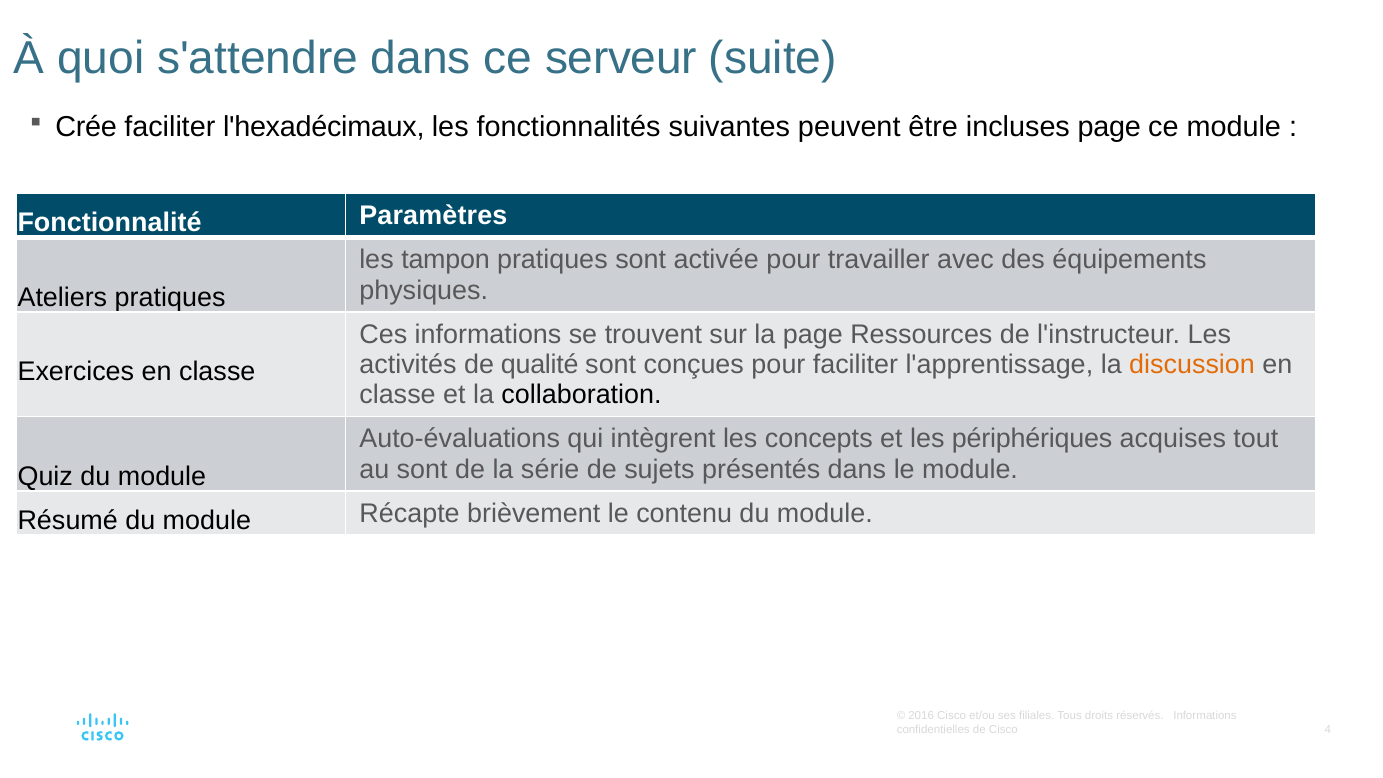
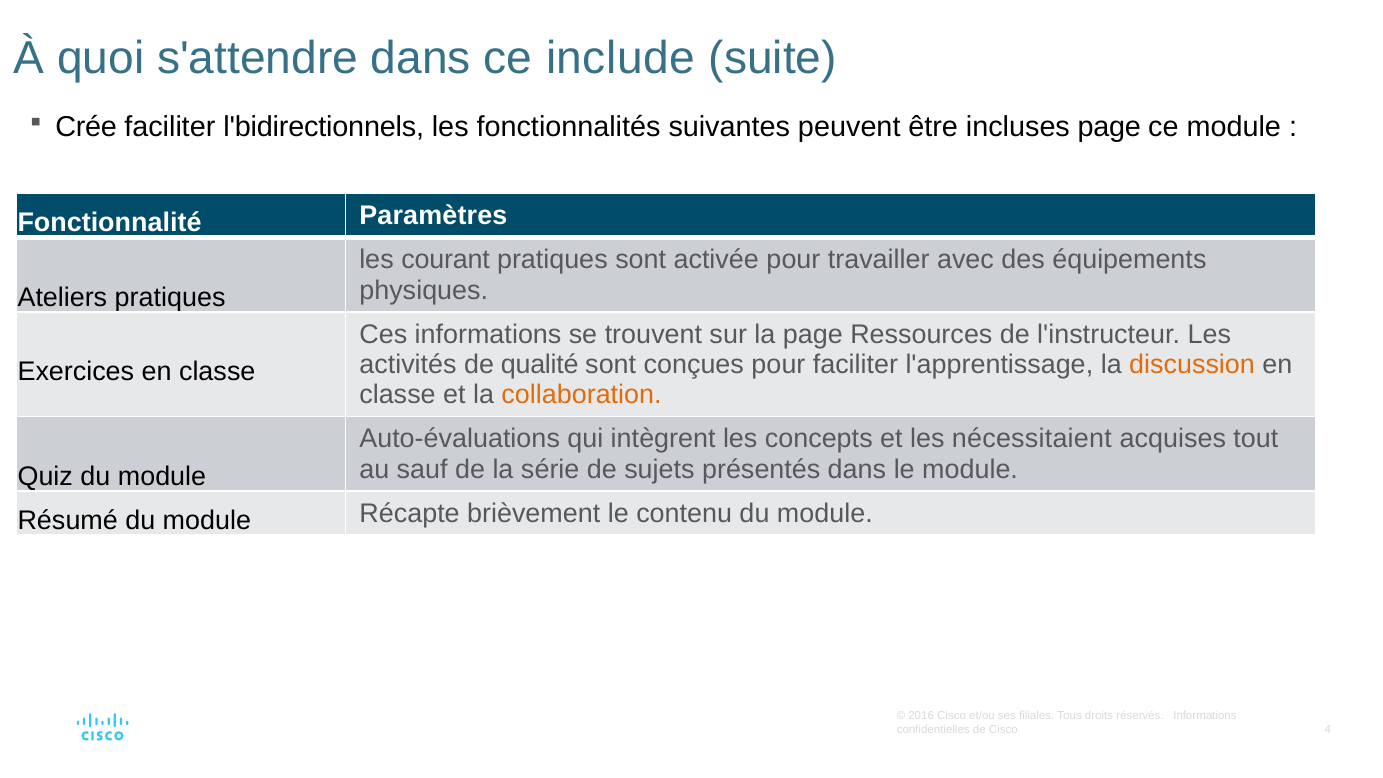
serveur: serveur -> include
l'hexadécimaux: l'hexadécimaux -> l'bidirectionnels
tampon: tampon -> courant
collaboration colour: black -> orange
périphériques: périphériques -> nécessitaient
au sont: sont -> sauf
